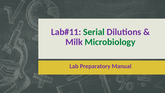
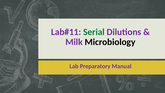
Microbiology colour: green -> black
